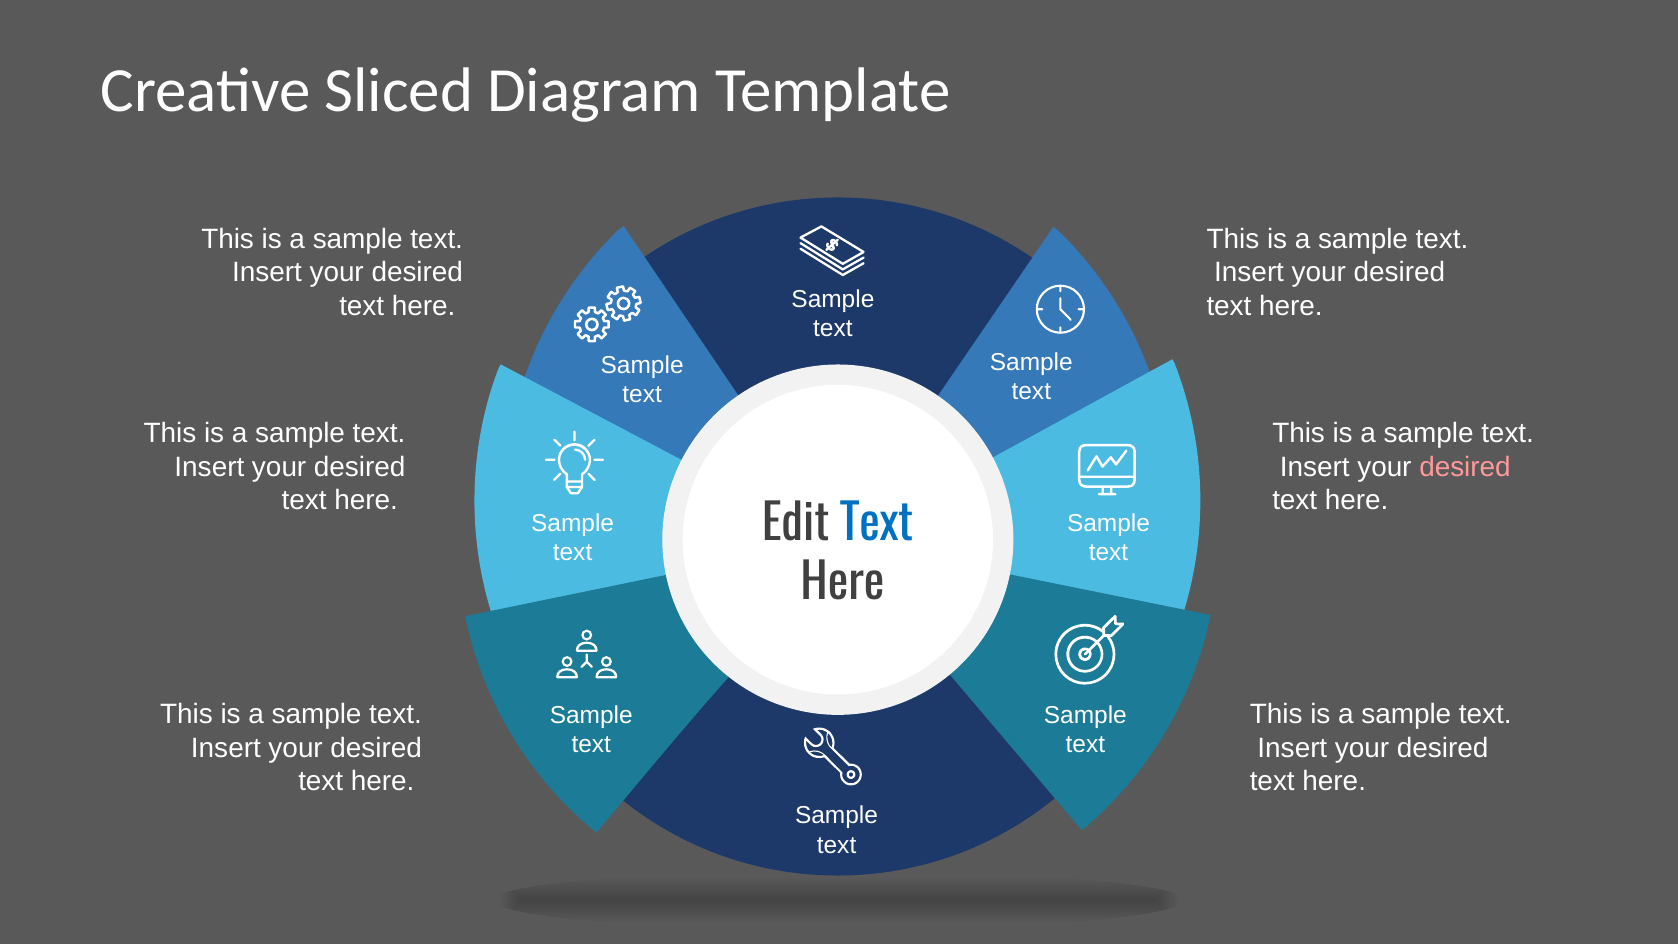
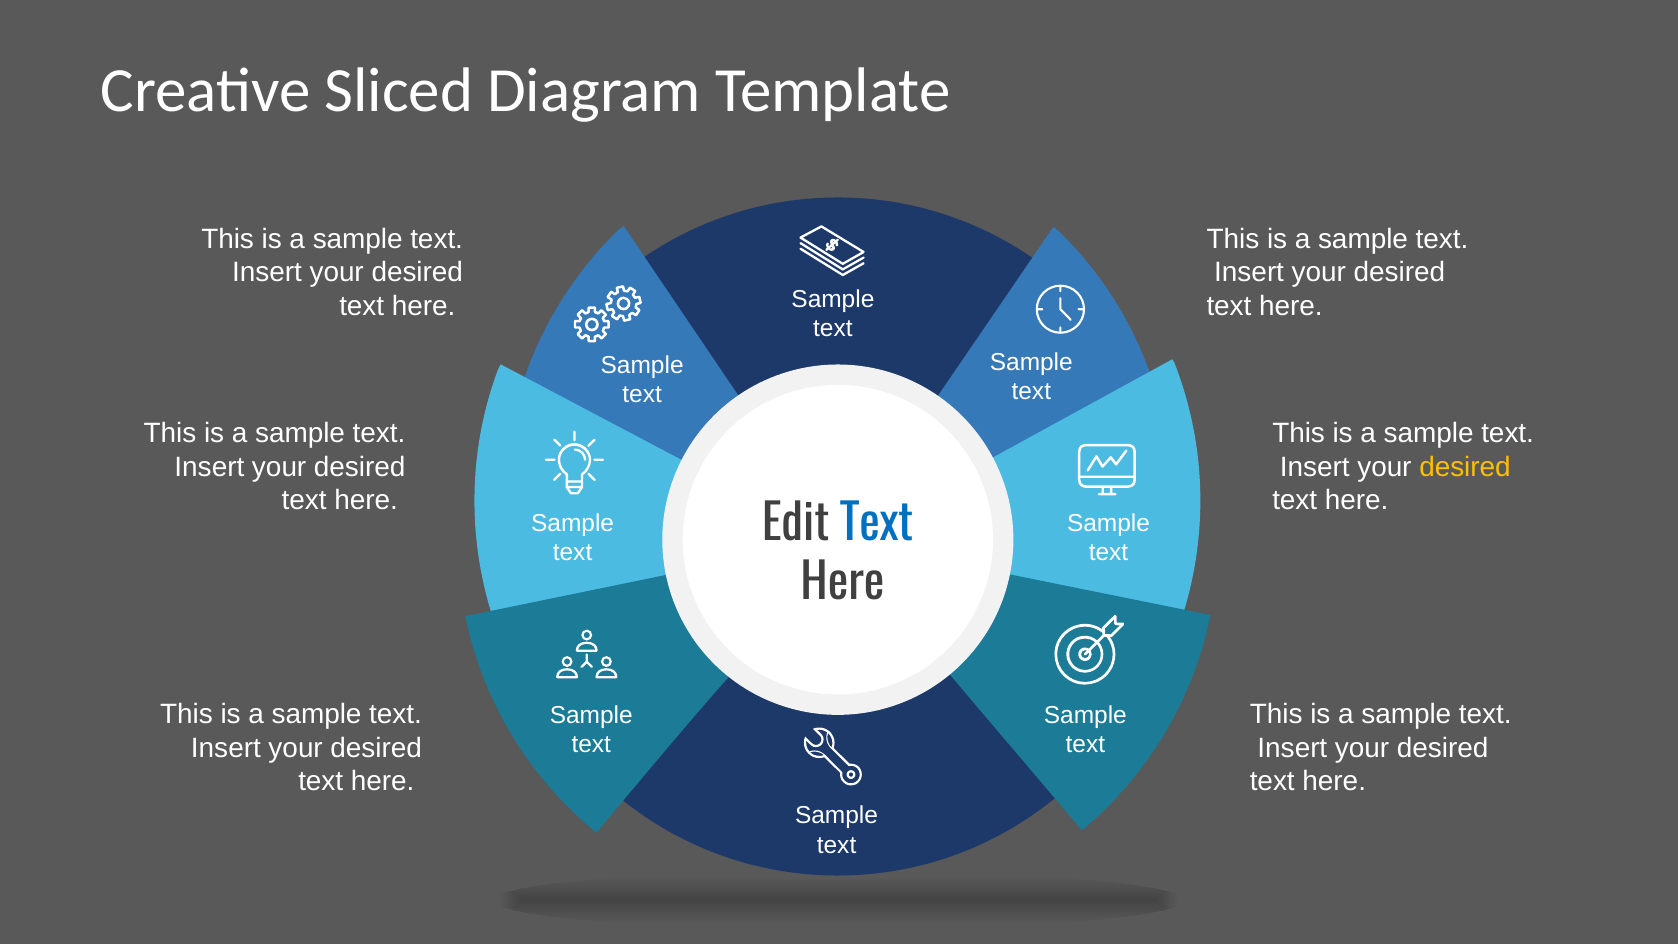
desired at (1465, 467) colour: pink -> yellow
